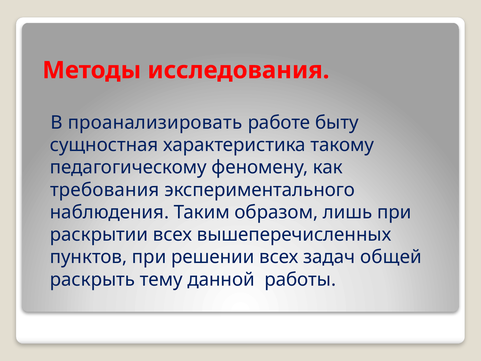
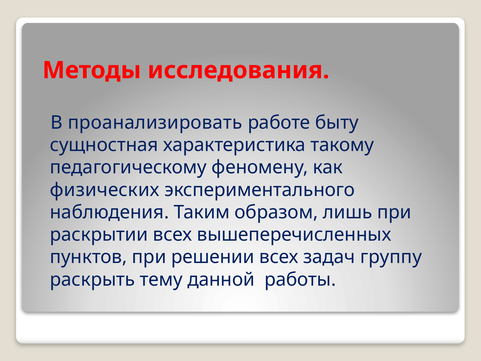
требования: требования -> физических
общей: общей -> группу
